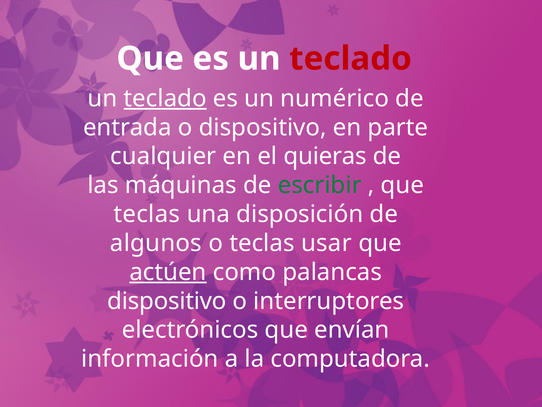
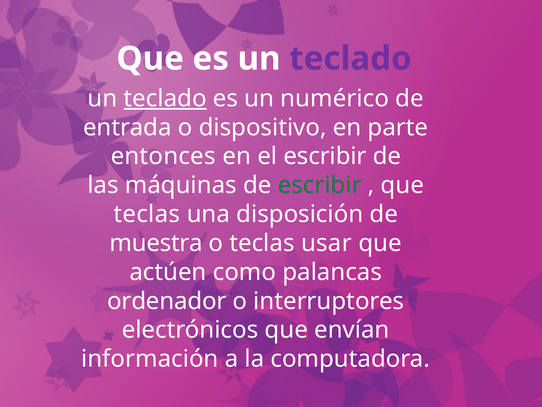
teclado at (350, 59) colour: red -> purple
cualquier: cualquier -> entonces
el quieras: quieras -> escribir
algunos: algunos -> muestra
actúen underline: present -> none
dispositivo at (167, 301): dispositivo -> ordenador
